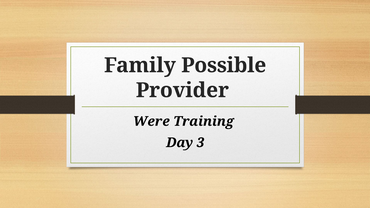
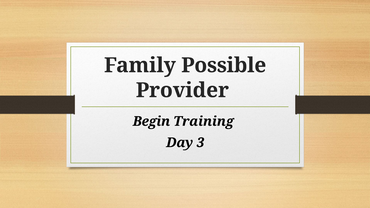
Were: Were -> Begin
